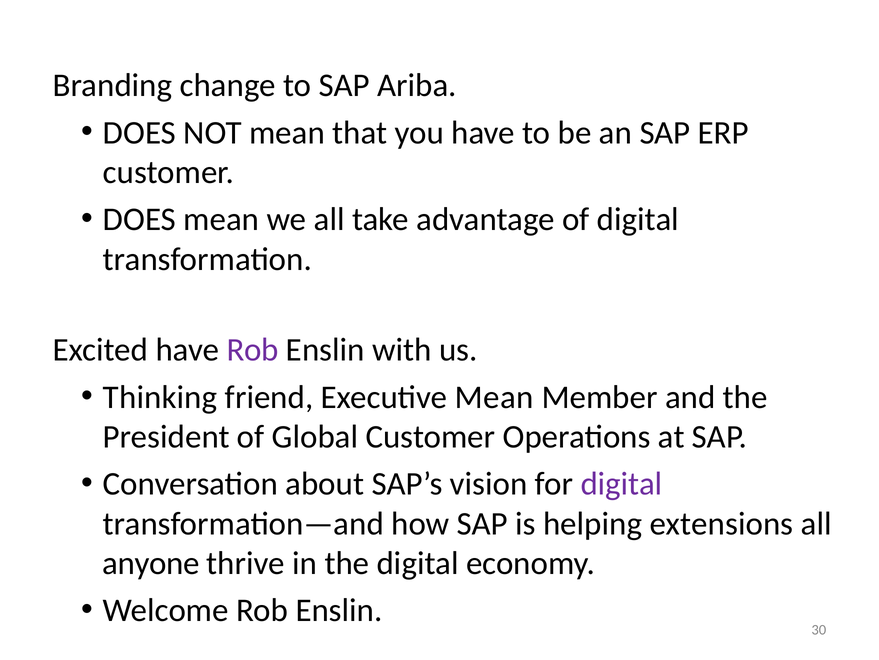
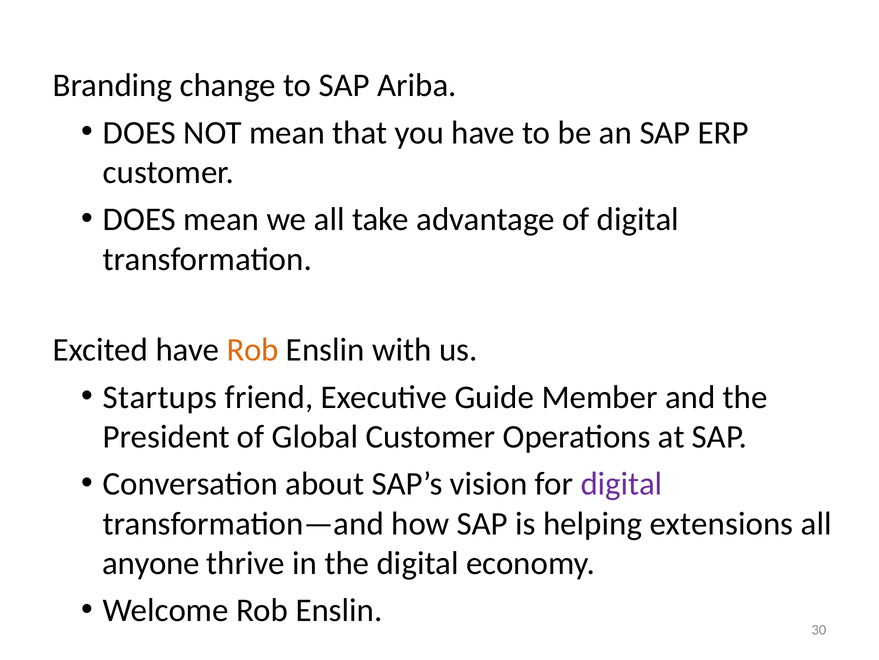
Rob at (253, 350) colour: purple -> orange
Thinking: Thinking -> Startups
Executive Mean: Mean -> Guide
